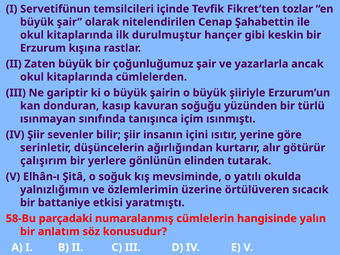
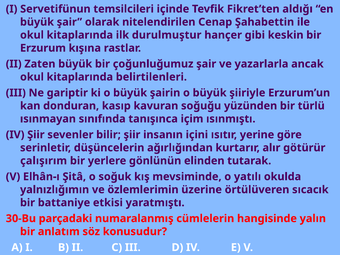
tozlar: tozlar -> aldığı
cümlelerden: cümlelerden -> belirtilenleri
58-Bu: 58-Bu -> 30-Bu
